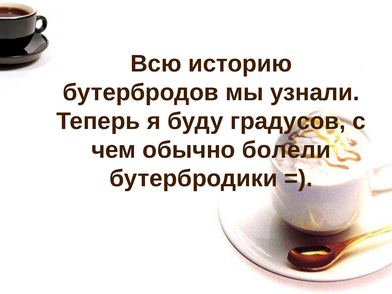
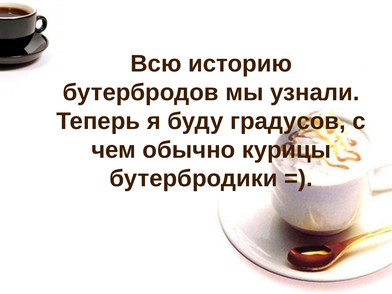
болели: болели -> курицы
